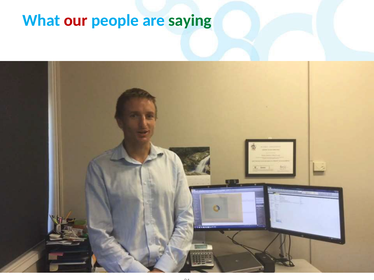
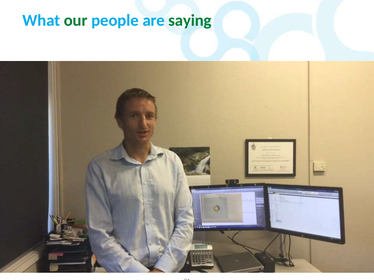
our colour: red -> green
